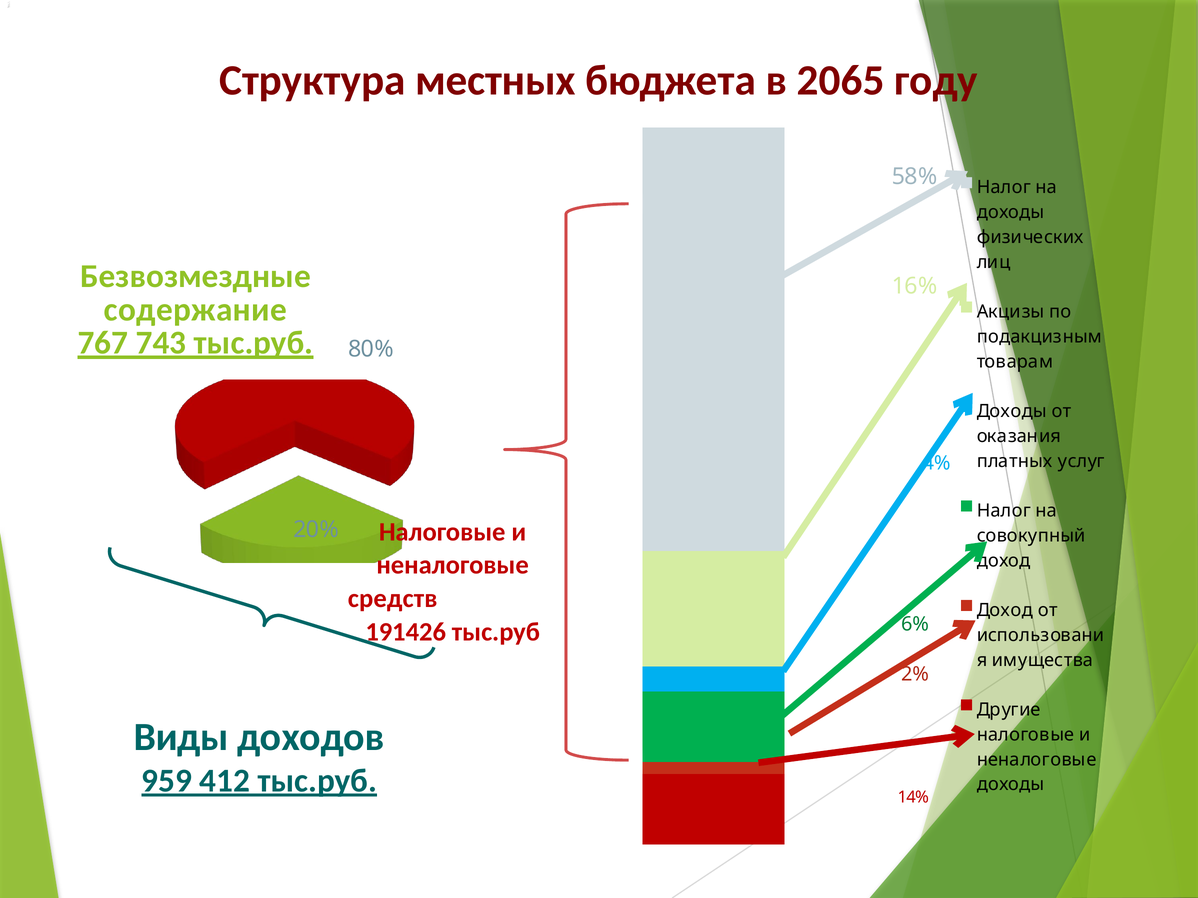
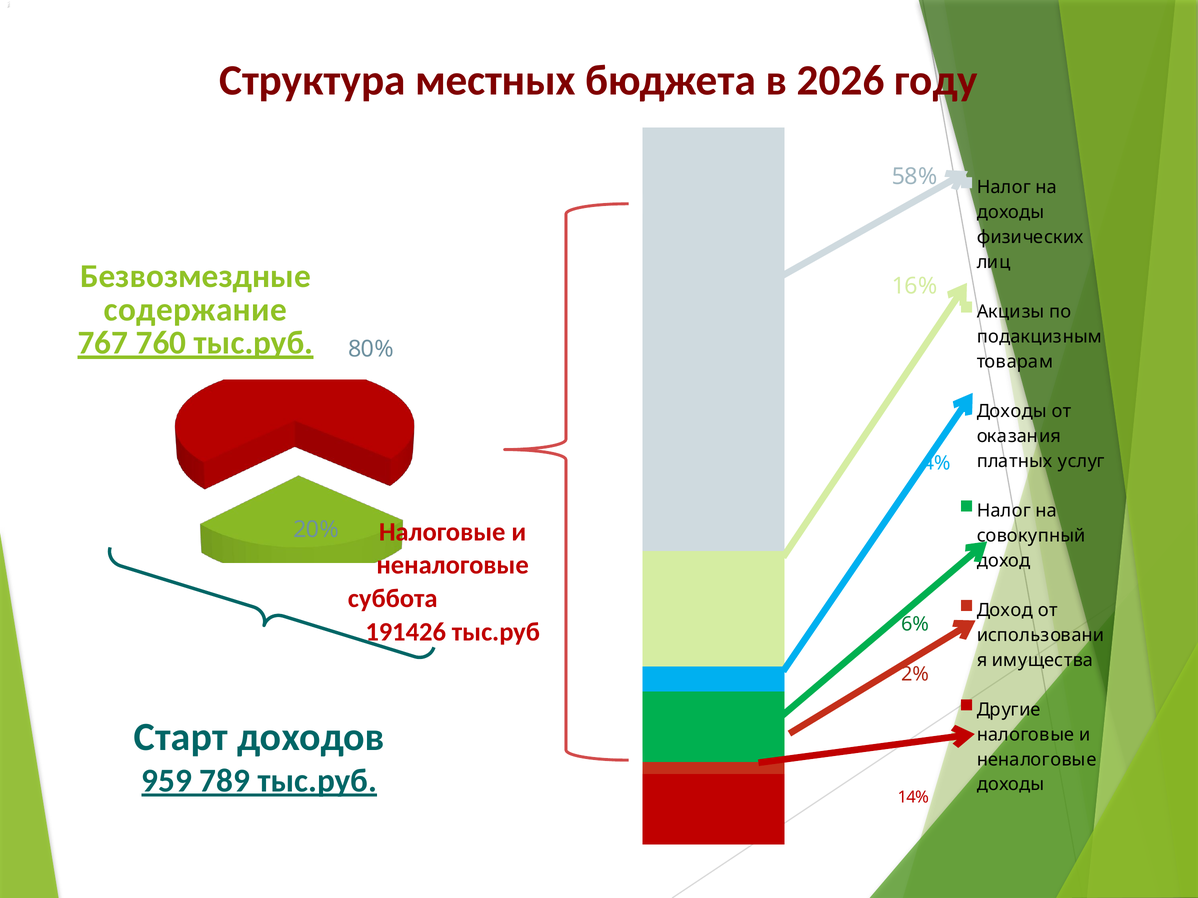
2065: 2065 -> 2026
743: 743 -> 760
средств: средств -> суббота
Виды: Виды -> Старт
412: 412 -> 789
